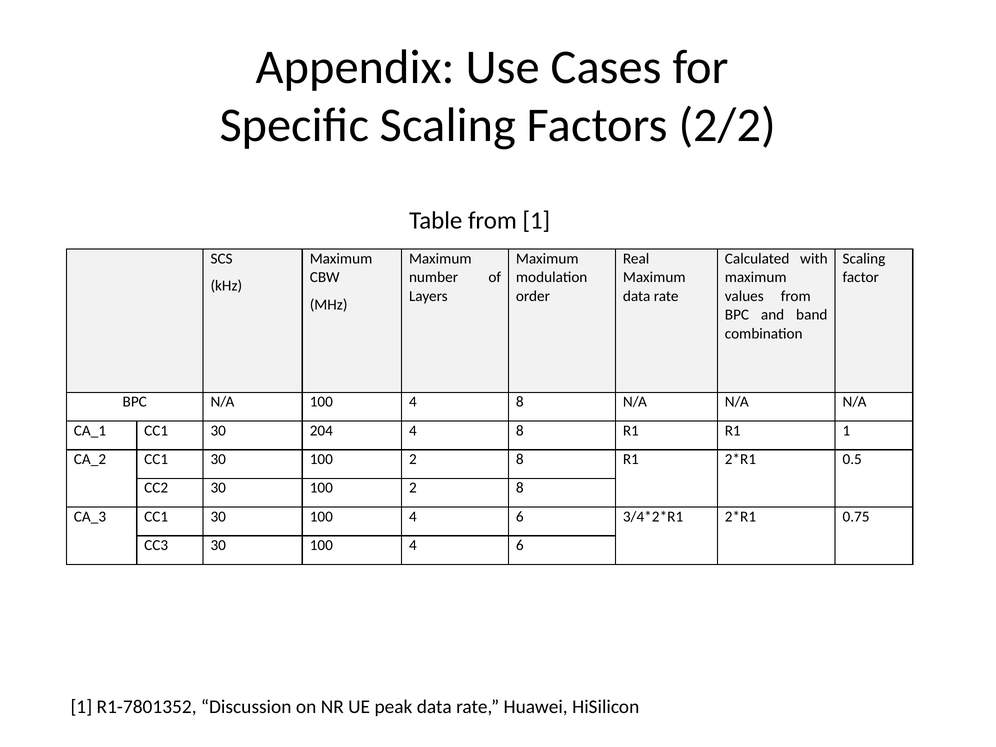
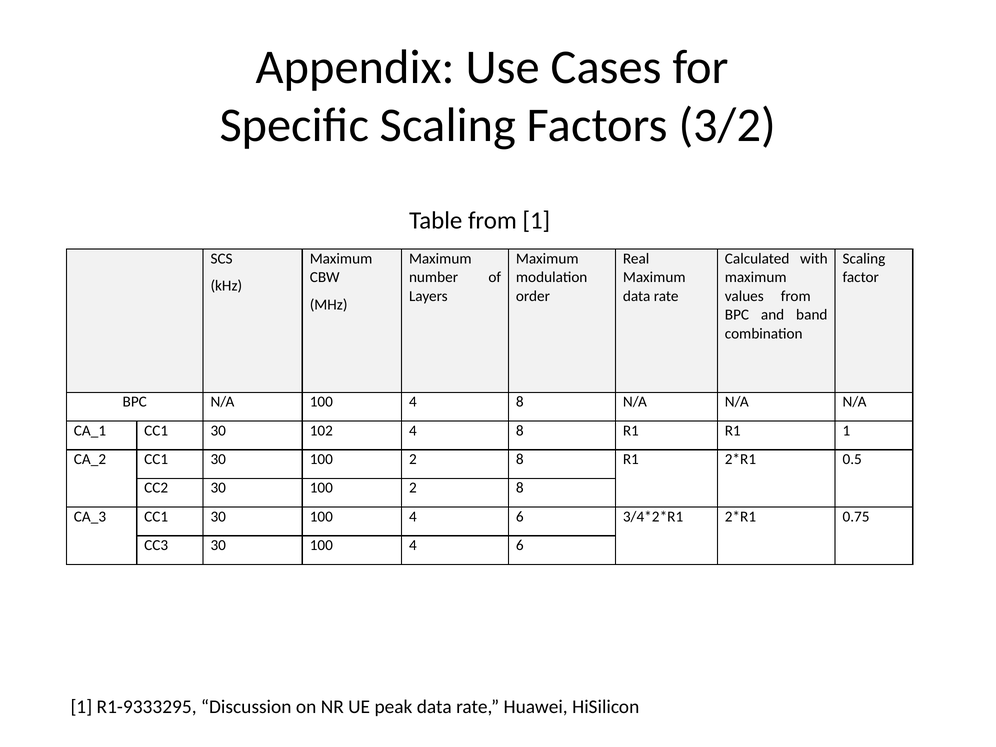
2/2: 2/2 -> 3/2
204: 204 -> 102
R1-7801352: R1-7801352 -> R1-9333295
